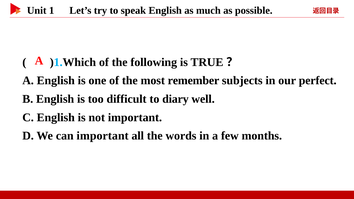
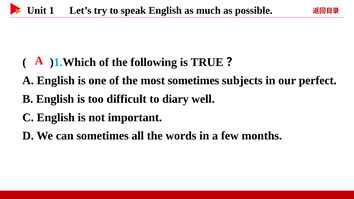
most remember: remember -> sometimes
can important: important -> sometimes
